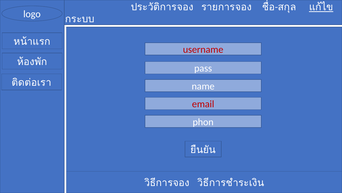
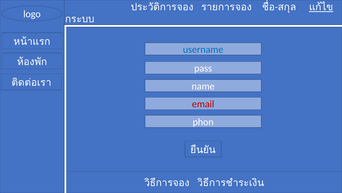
username colour: red -> blue
